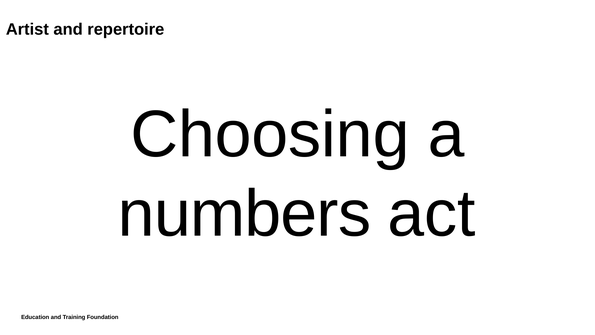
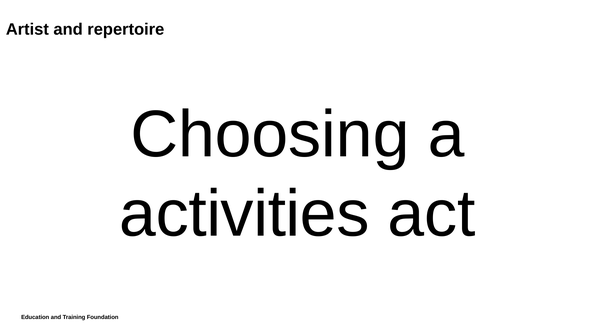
numbers: numbers -> activities
